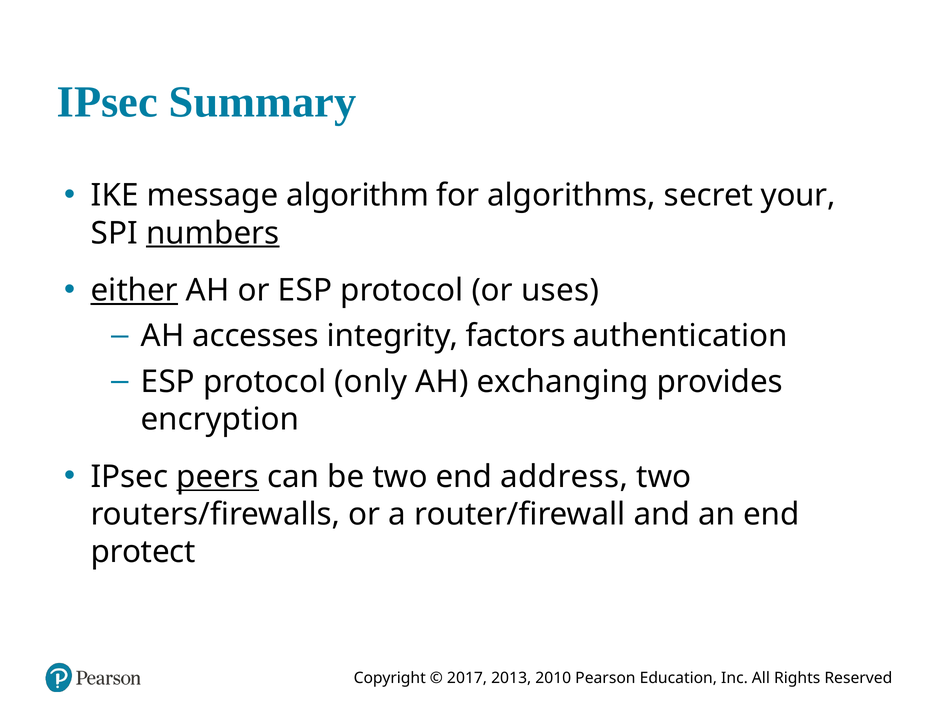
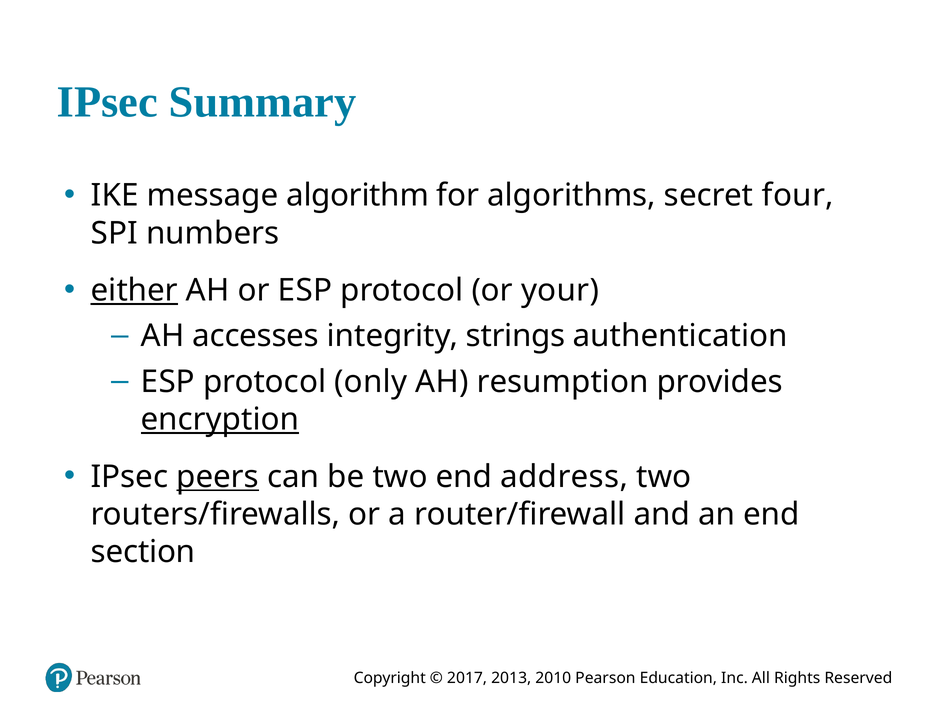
your: your -> four
numbers underline: present -> none
uses: uses -> your
factors: factors -> strings
exchanging: exchanging -> resumption
encryption underline: none -> present
protect: protect -> section
